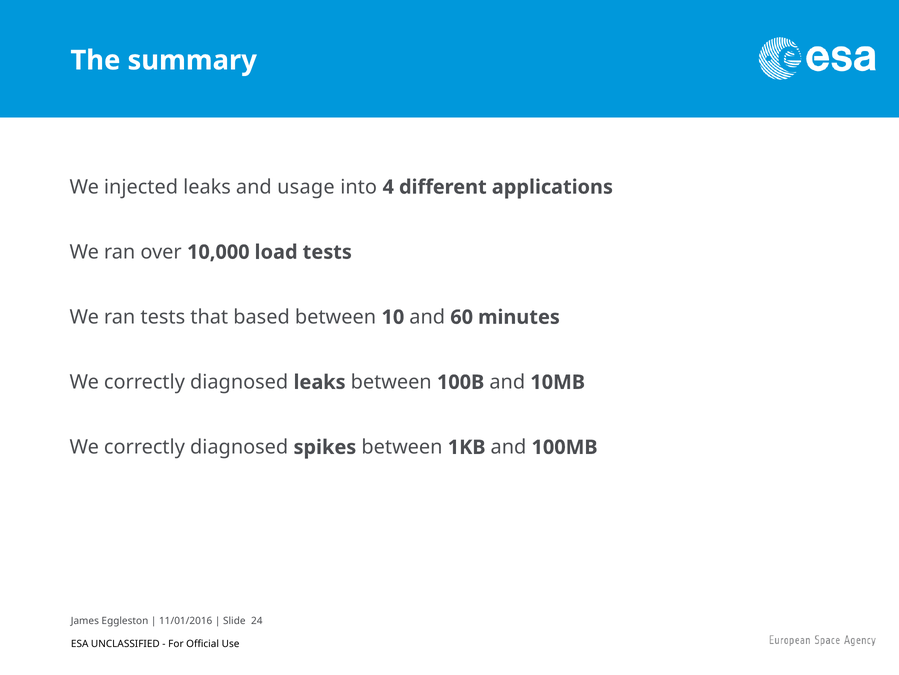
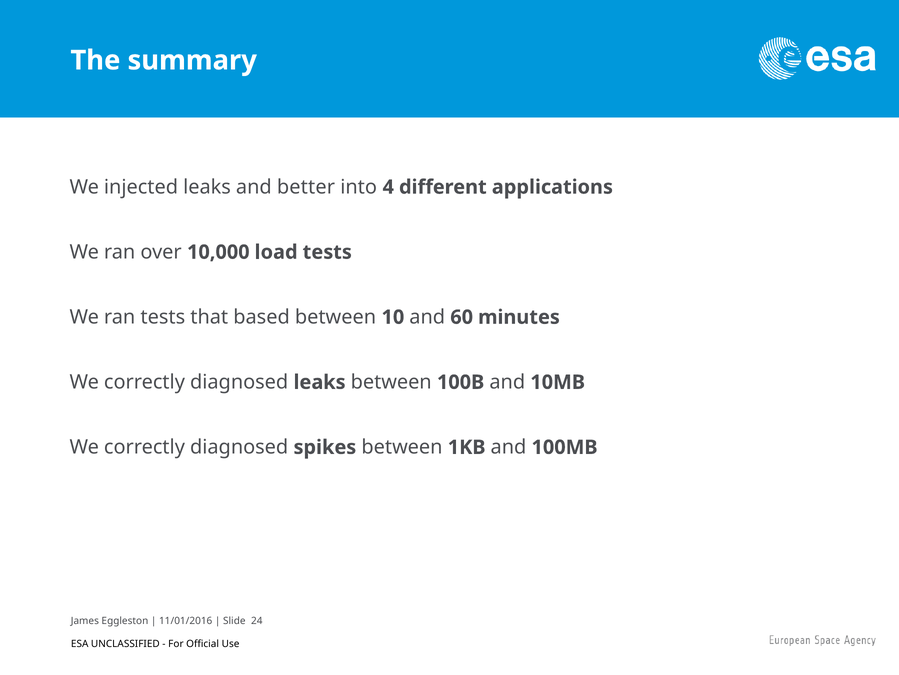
usage: usage -> better
